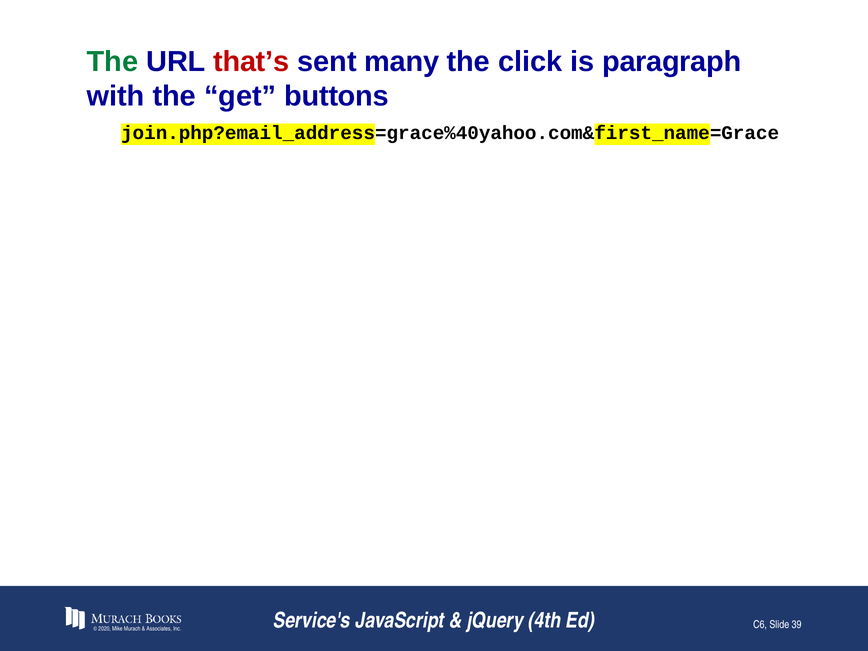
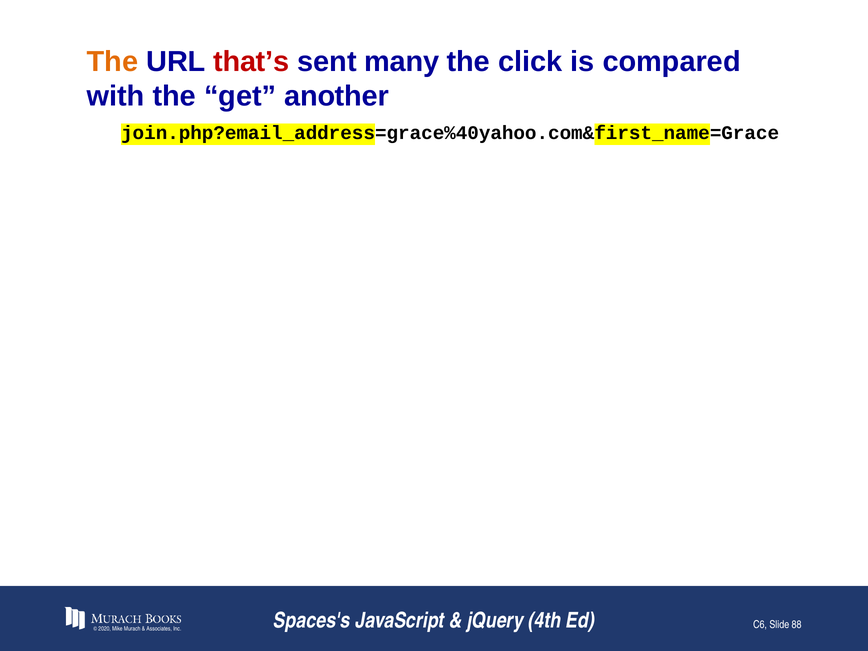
The at (112, 61) colour: green -> orange
paragraph: paragraph -> compared
buttons: buttons -> another
Service's: Service's -> Spaces's
39: 39 -> 88
